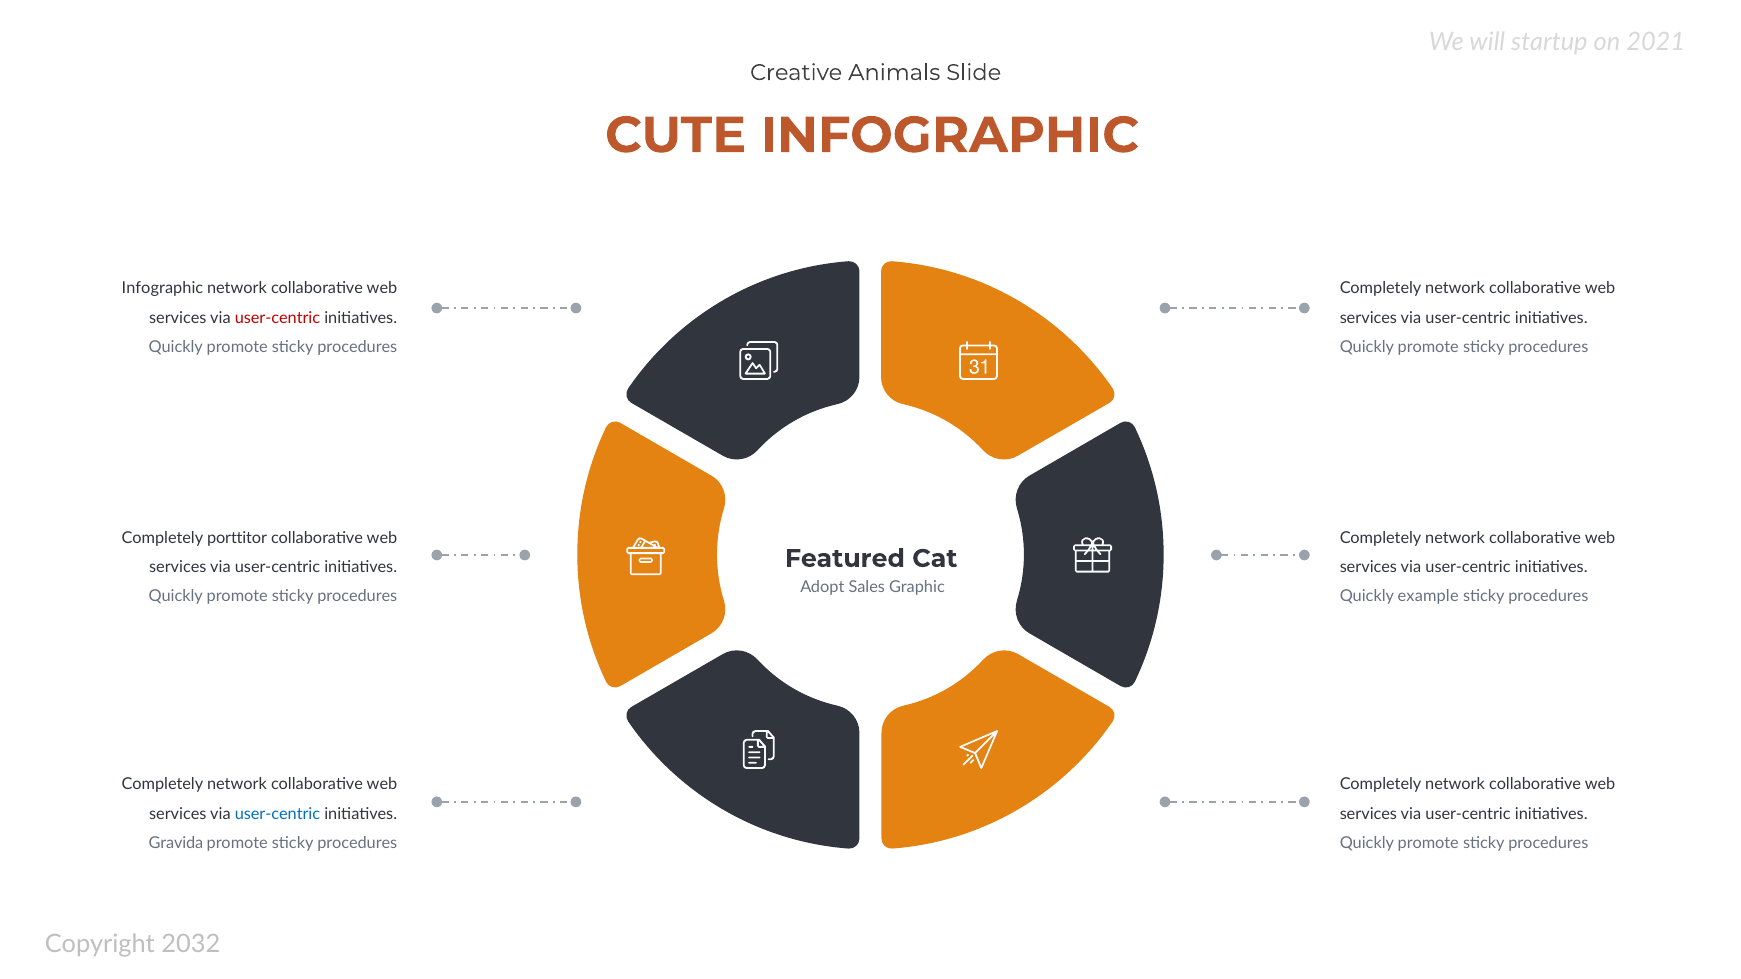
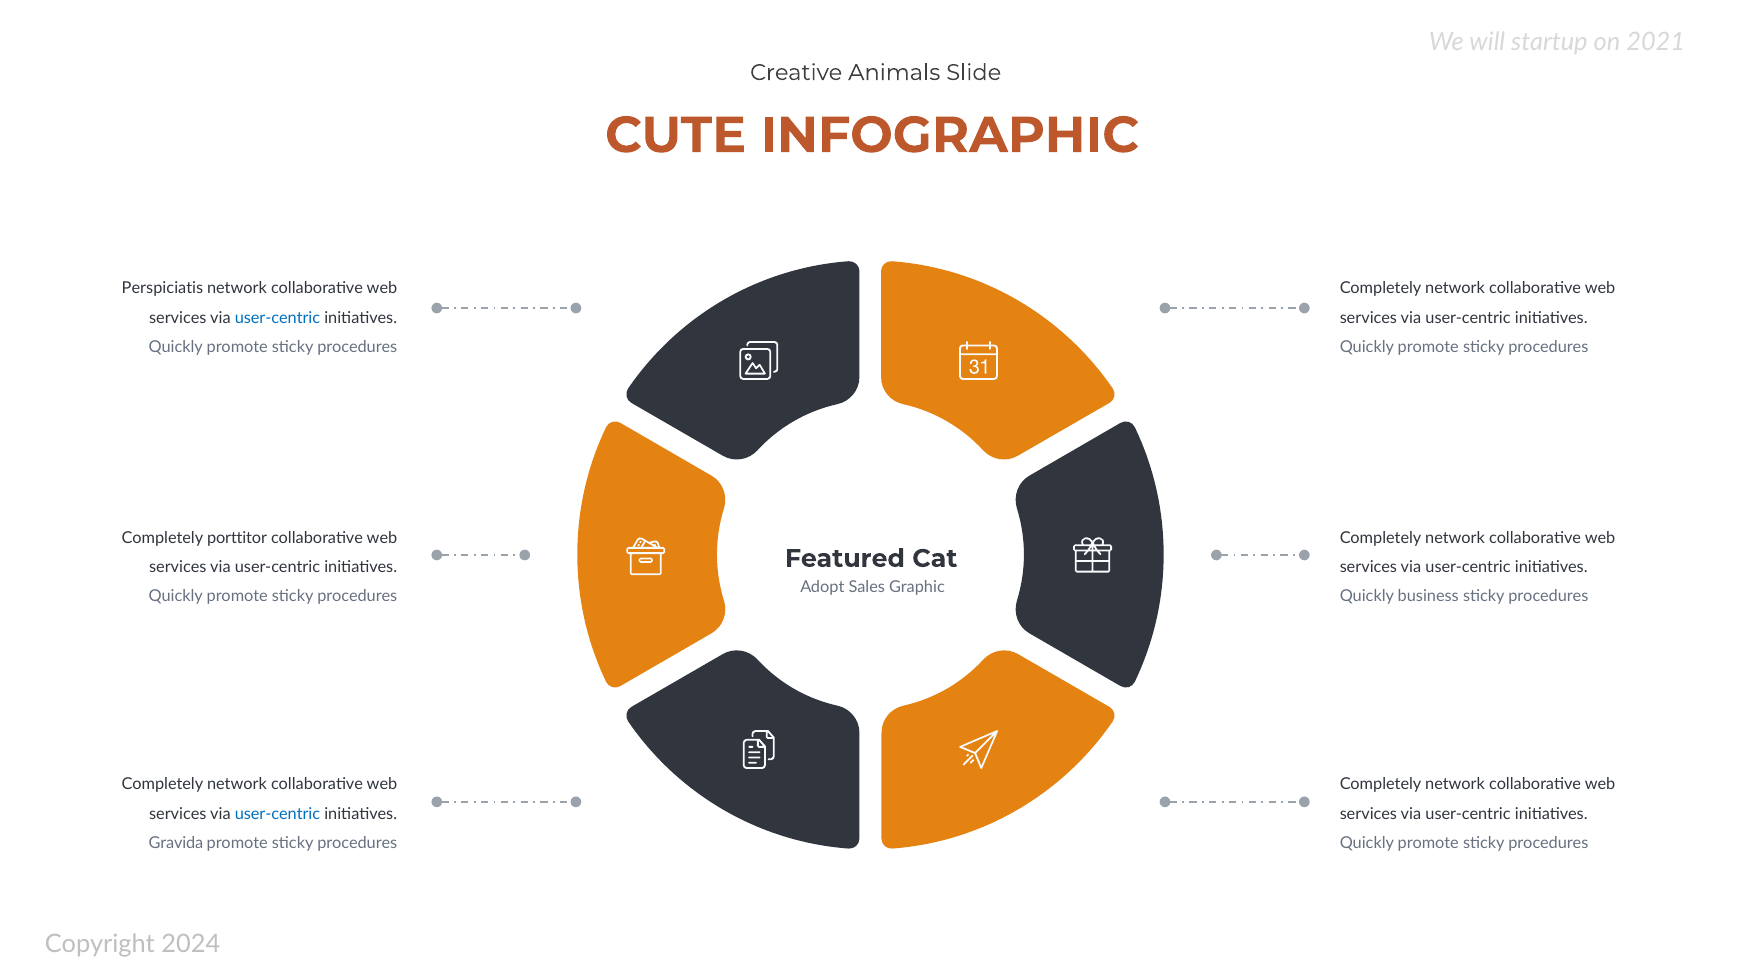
Infographic at (162, 289): Infographic -> Perspiciatis
user-centric at (277, 318) colour: red -> blue
example: example -> business
2032: 2032 -> 2024
